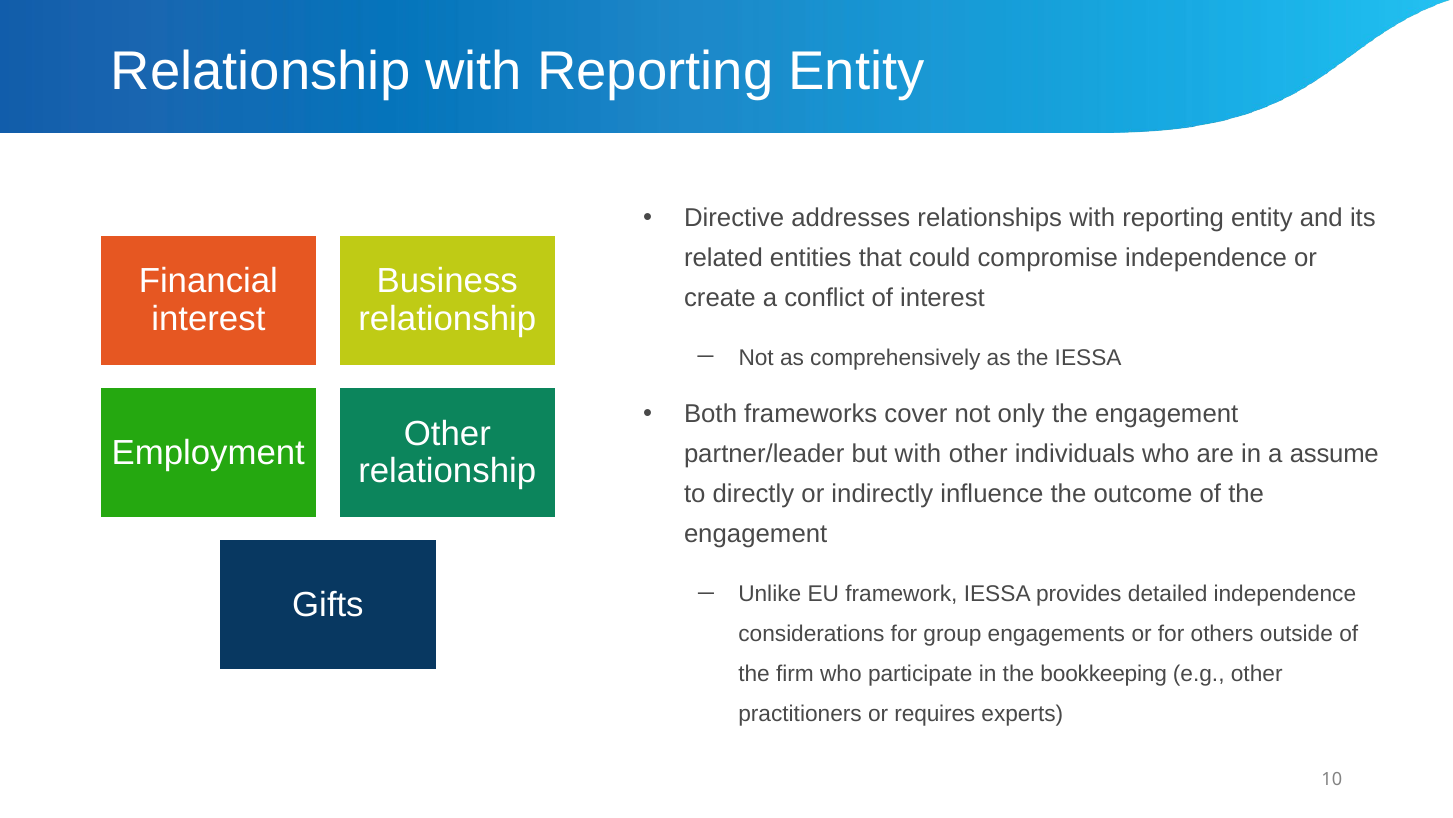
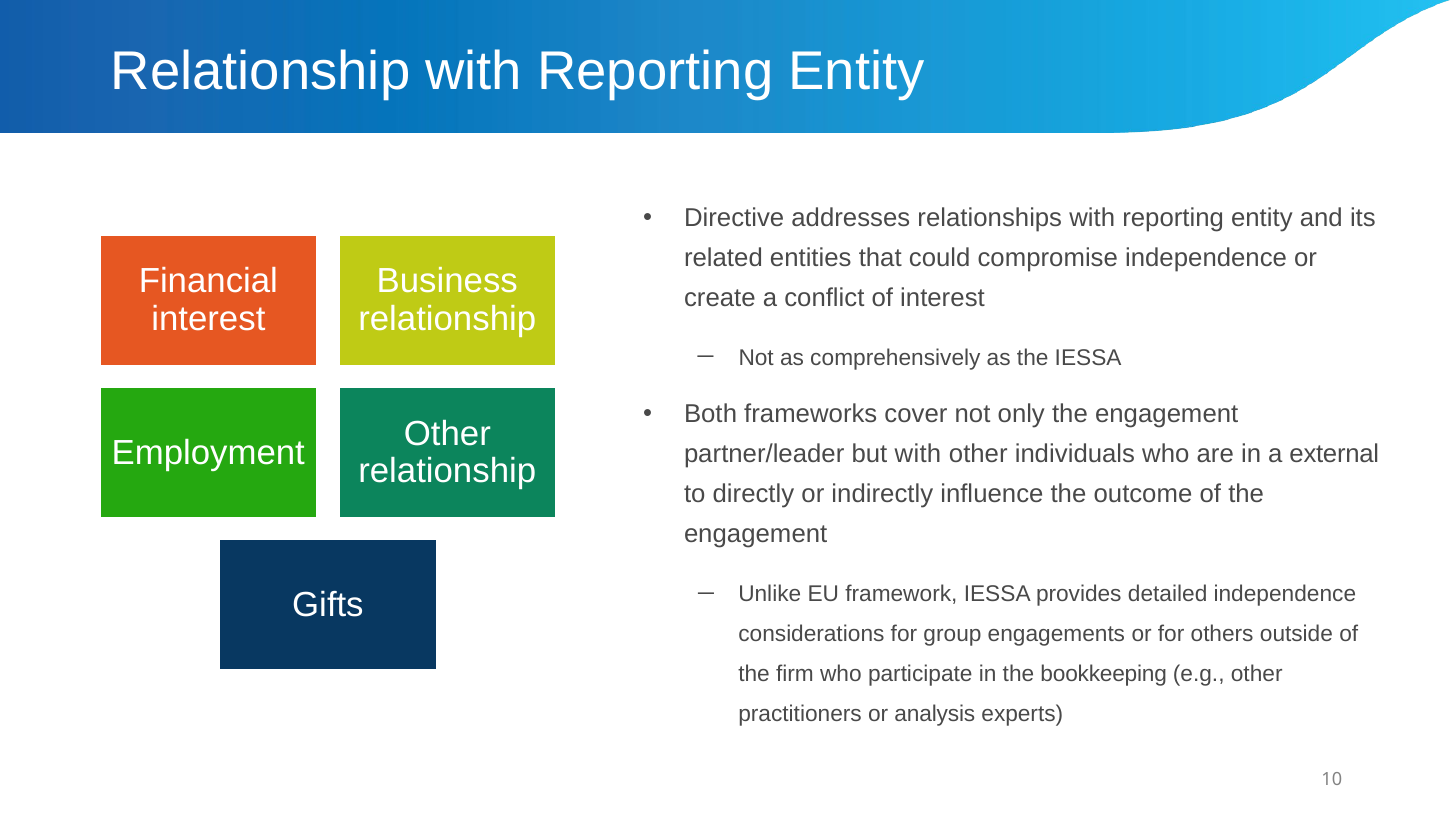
assume: assume -> external
requires: requires -> analysis
